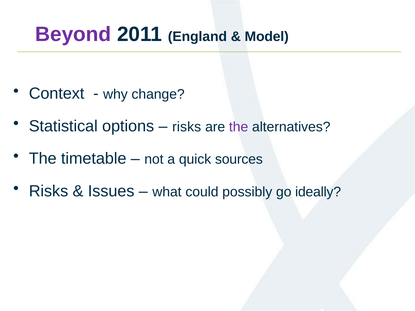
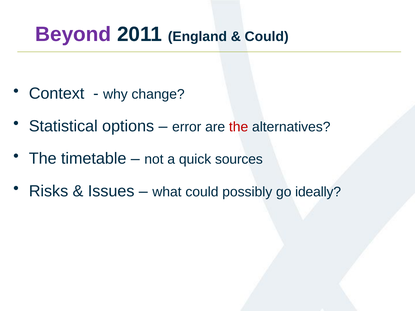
Model at (267, 37): Model -> Could
risks at (187, 127): risks -> error
the at (239, 127) colour: purple -> red
